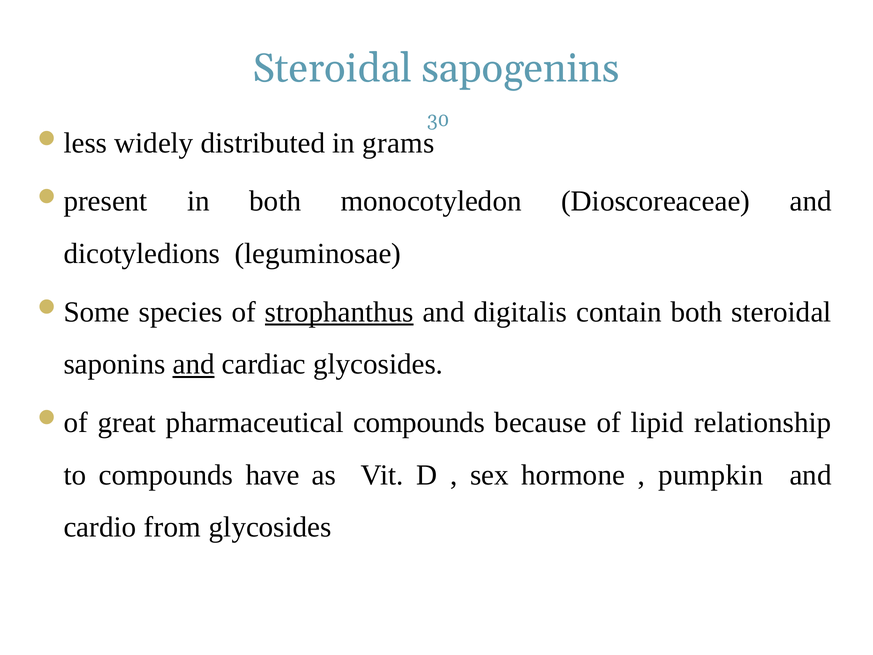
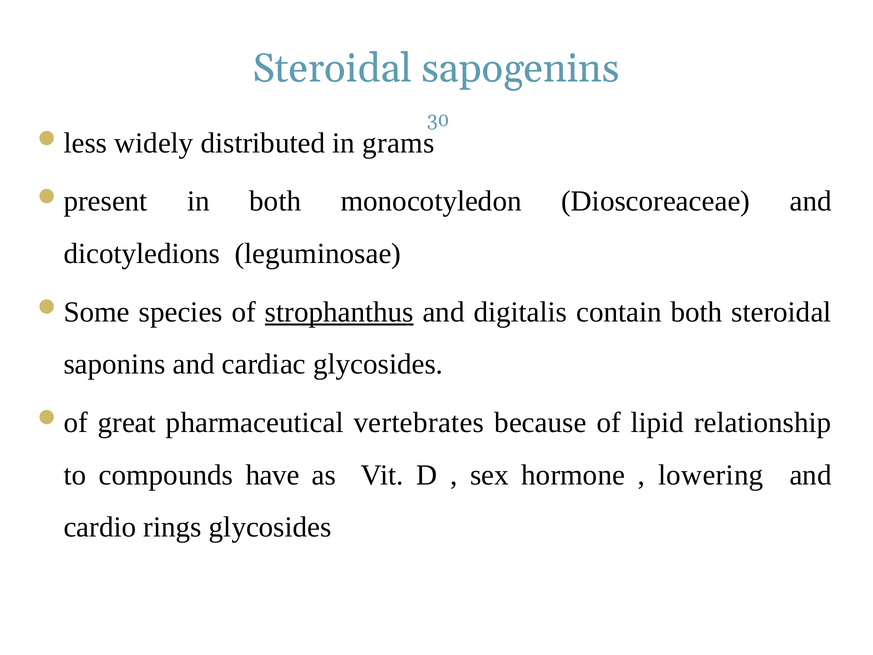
and at (194, 364) underline: present -> none
pharmaceutical compounds: compounds -> vertebrates
pumpkin: pumpkin -> lowering
from: from -> rings
